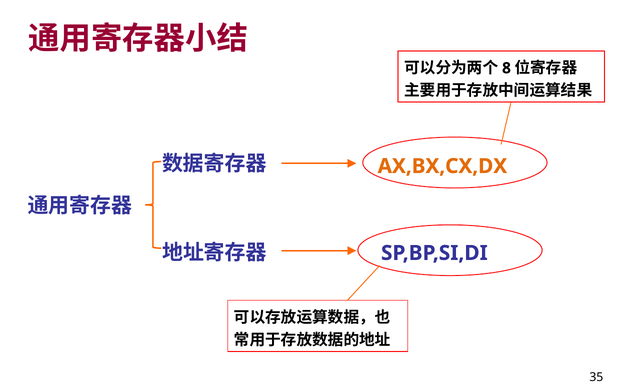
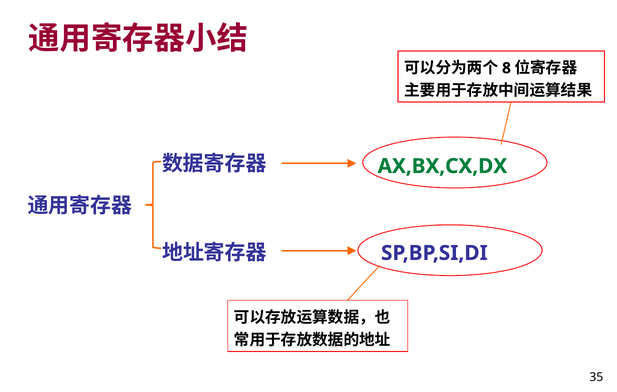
AX,BX,CX,DX colour: orange -> green
